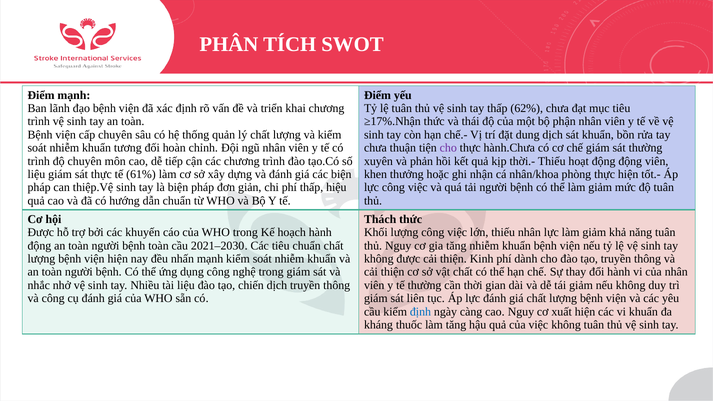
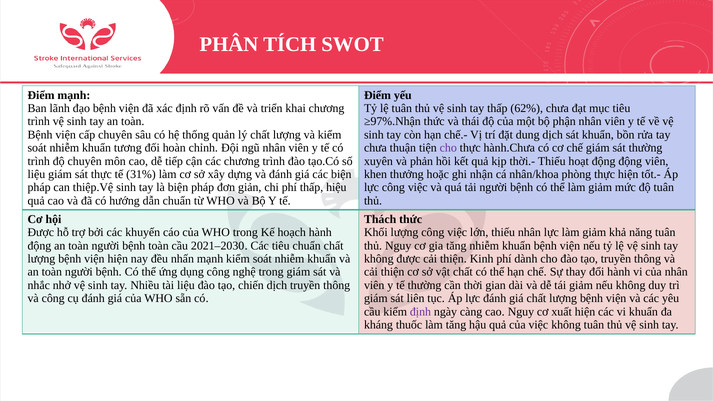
≥17%.Nhận: ≥17%.Nhận -> ≥97%.Nhận
61%: 61% -> 31%
định at (420, 312) colour: blue -> purple
